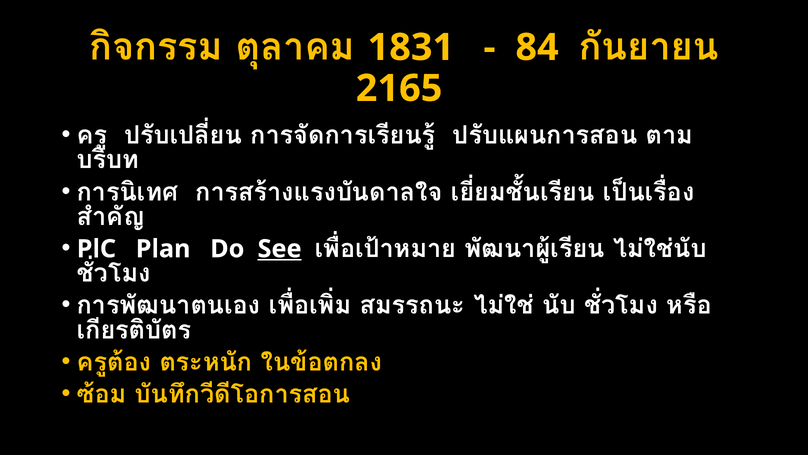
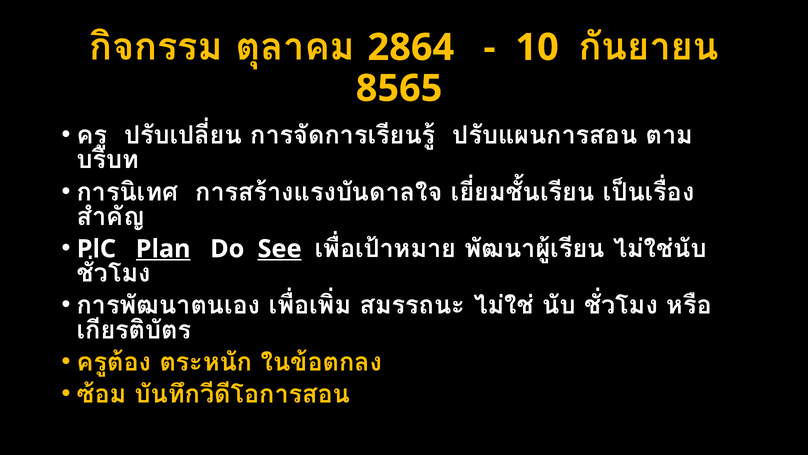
1831: 1831 -> 2864
84: 84 -> 10
2165: 2165 -> 8565
Plan underline: none -> present
